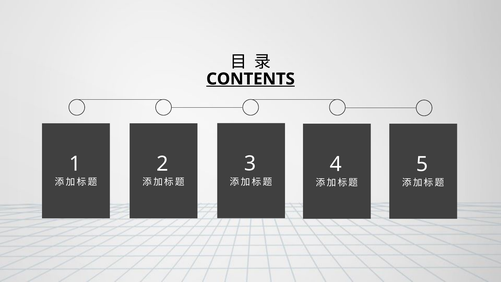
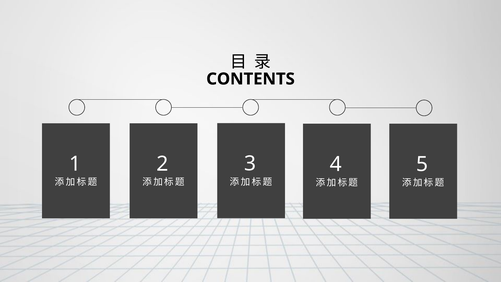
CONTENTS underline: present -> none
